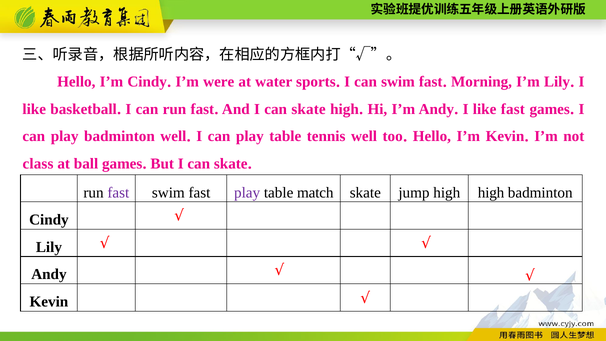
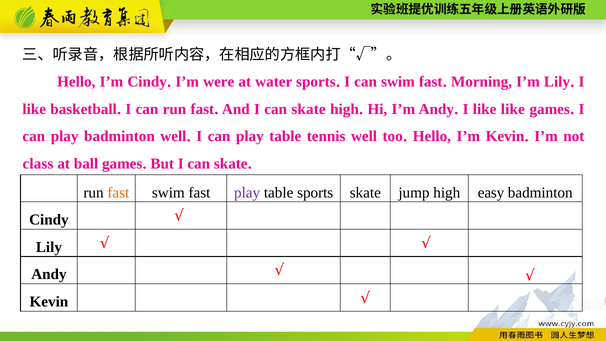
like fast: fast -> like
fast at (118, 193) colour: purple -> orange
table match: match -> sports
high high: high -> easy
